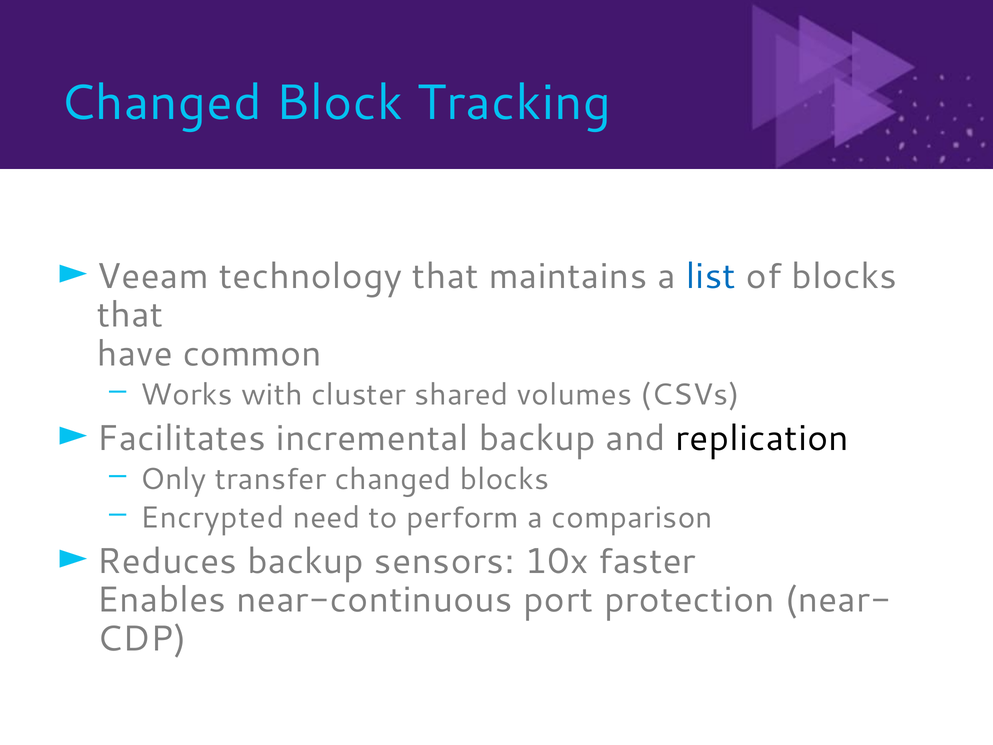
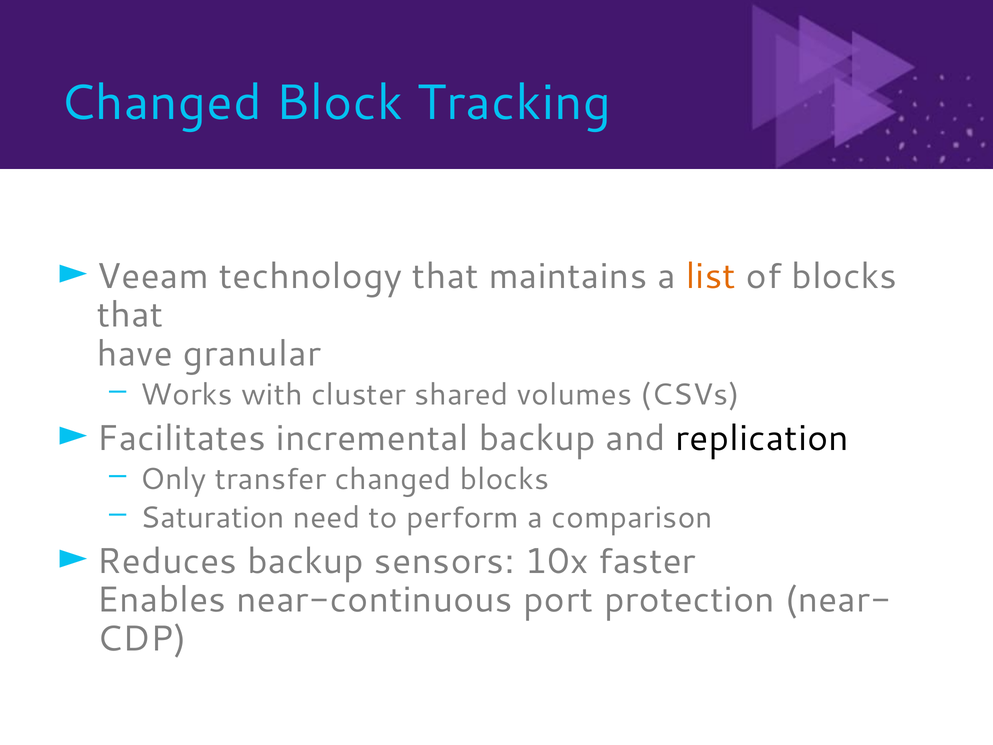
list colour: blue -> orange
common: common -> granular
Encrypted: Encrypted -> Saturation
